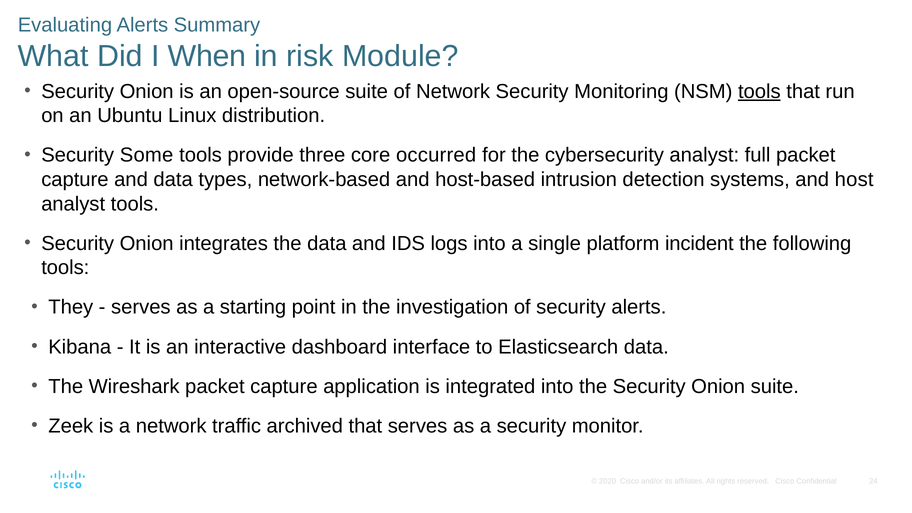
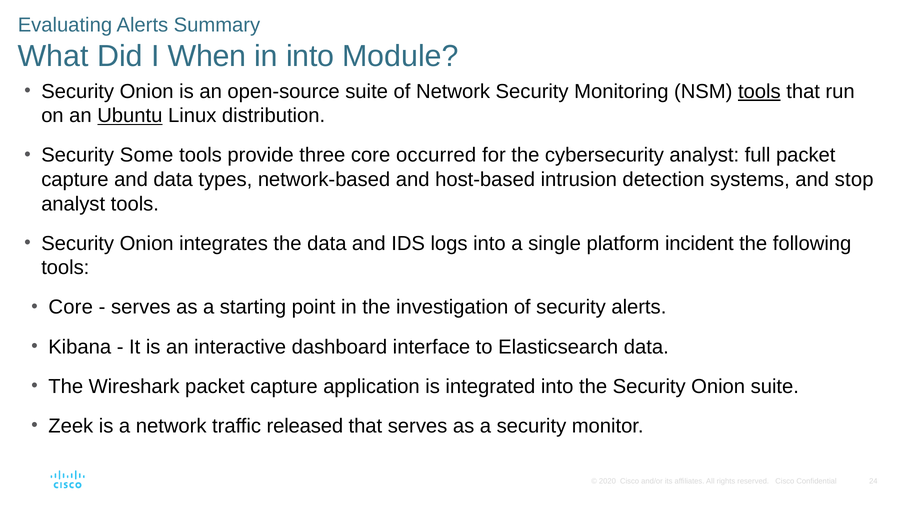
in risk: risk -> into
Ubuntu underline: none -> present
host: host -> stop
They at (71, 307): They -> Core
archived: archived -> released
